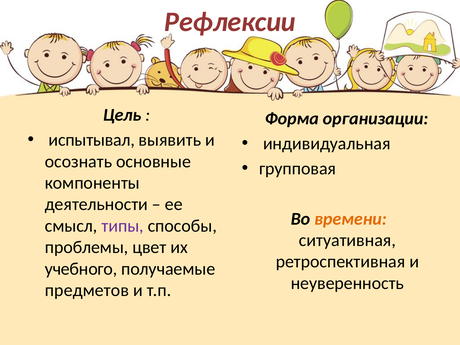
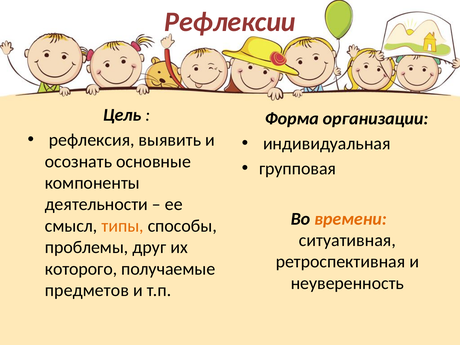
испытывал: испытывал -> рефлексия
типы colour: purple -> orange
цвет: цвет -> друг
учебного: учебного -> которого
